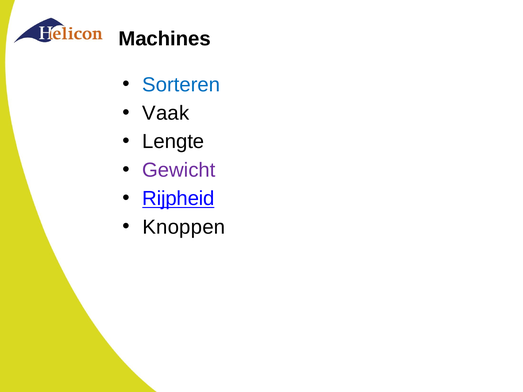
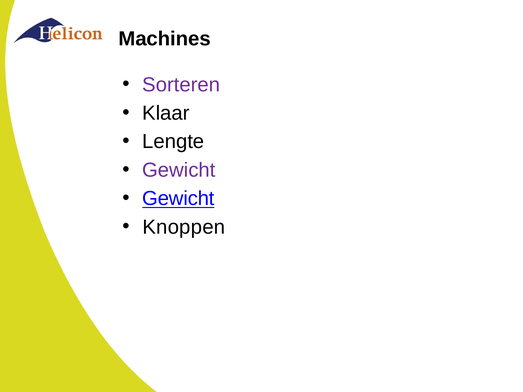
Sorteren colour: blue -> purple
Vaak: Vaak -> Klaar
Rijpheid at (178, 199): Rijpheid -> Gewicht
